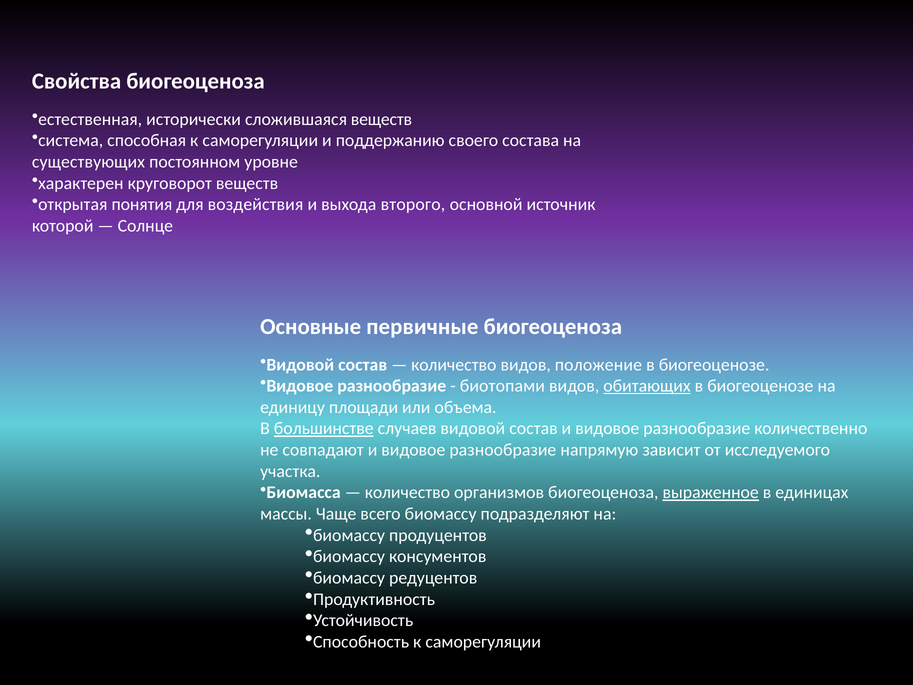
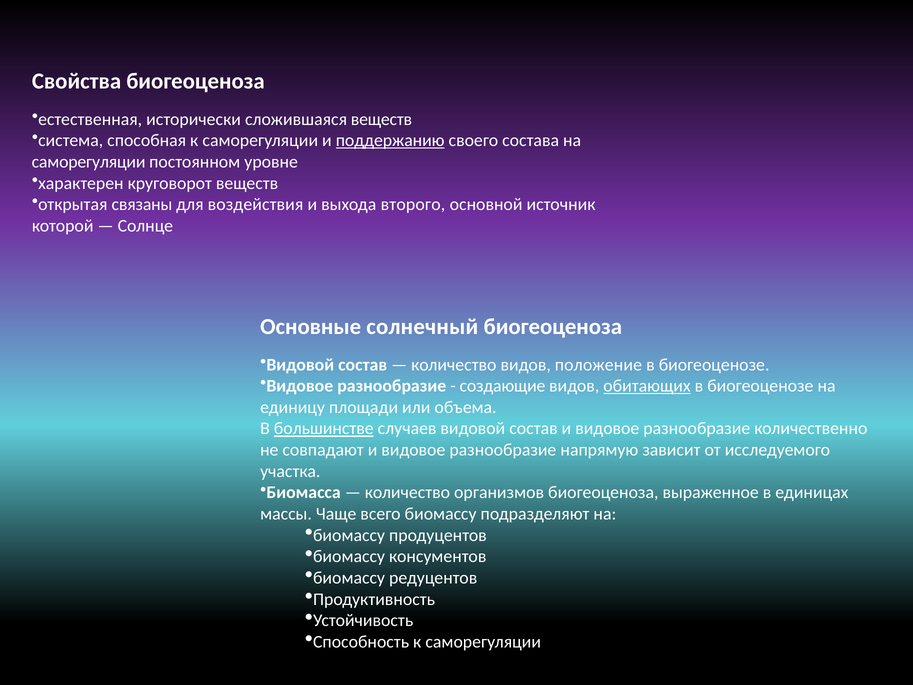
поддержанию underline: none -> present
существующих at (88, 162): существующих -> саморегуляции
понятия: понятия -> связаны
первичные: первичные -> солнечный
биотопами: биотопами -> создающие
выраженное underline: present -> none
